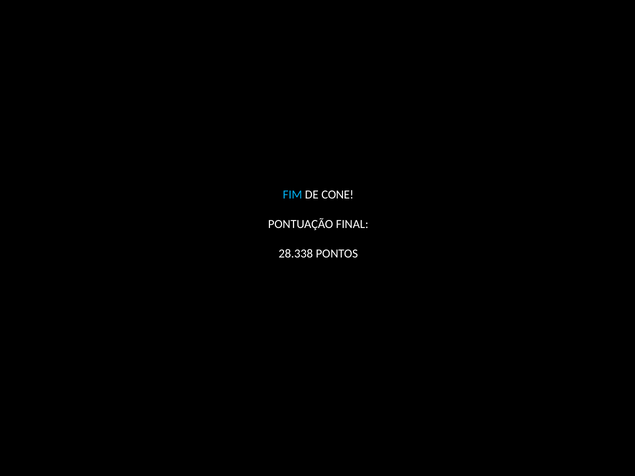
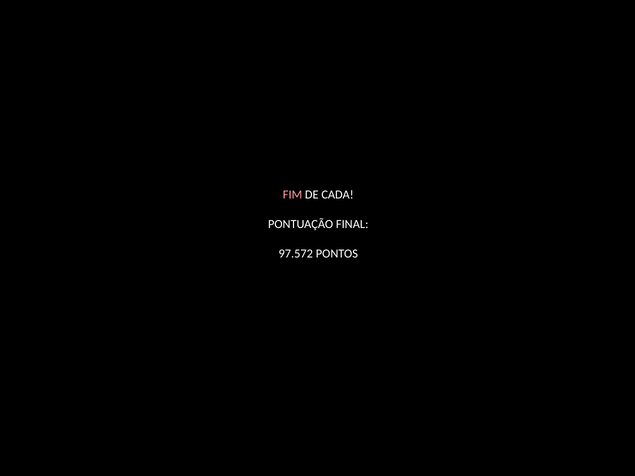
FIM colour: light blue -> pink
CONE: CONE -> CADA
28.338: 28.338 -> 97.572
